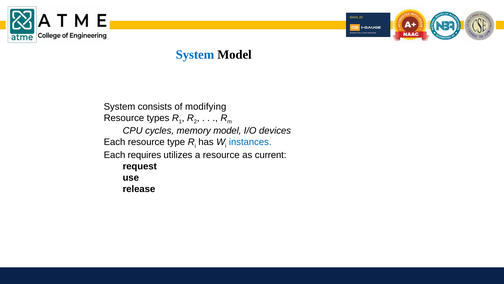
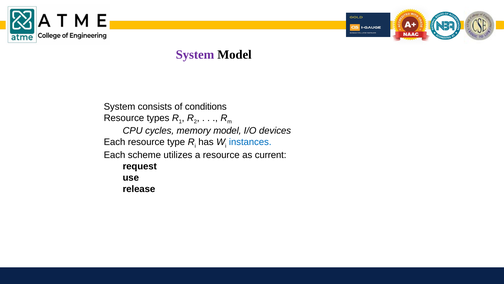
System at (195, 55) colour: blue -> purple
modifying: modifying -> conditions
requires: requires -> scheme
